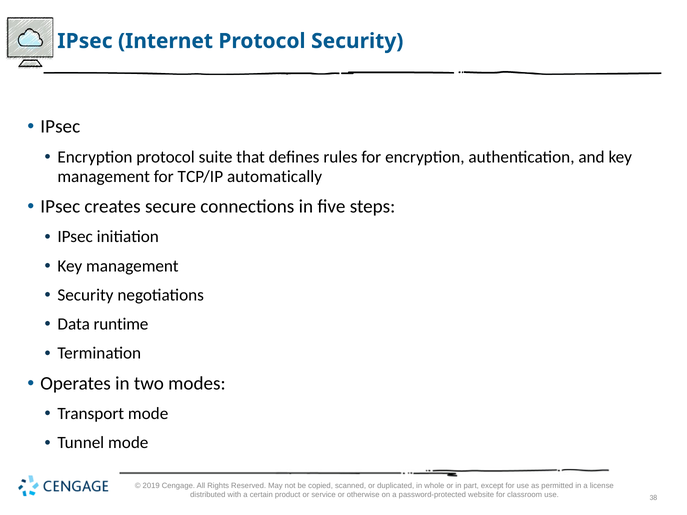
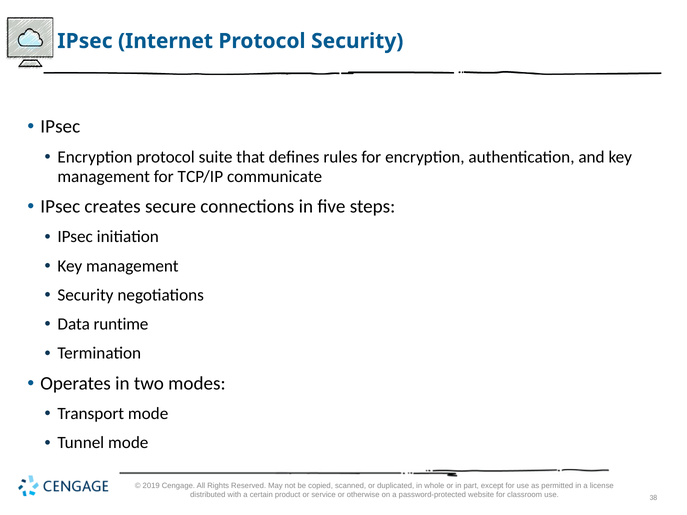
automatically: automatically -> communicate
